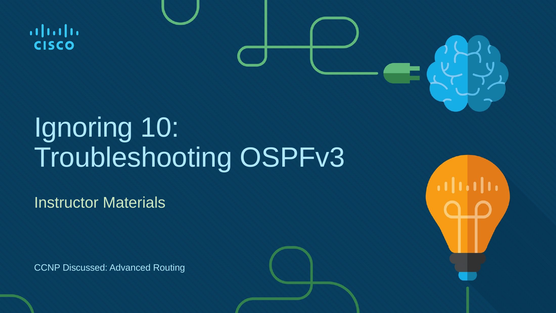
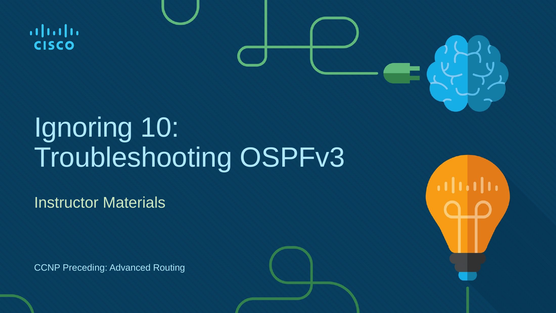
Discussed: Discussed -> Preceding
